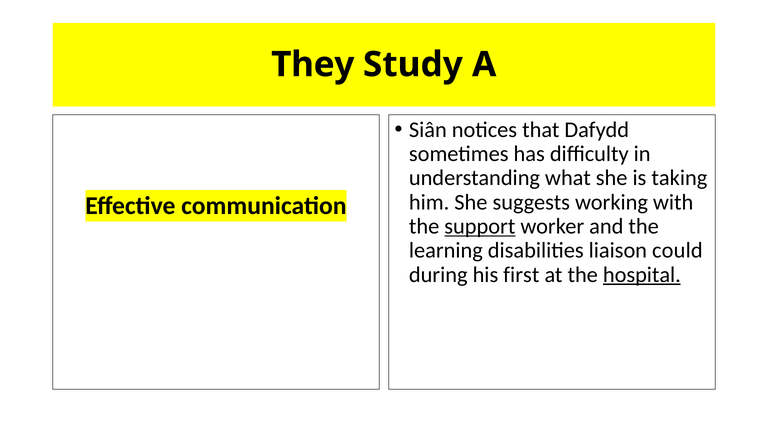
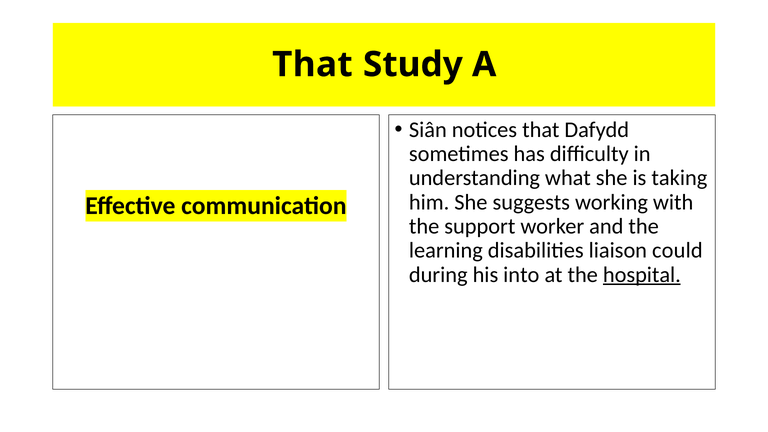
They at (313, 65): They -> That
support underline: present -> none
first: first -> into
